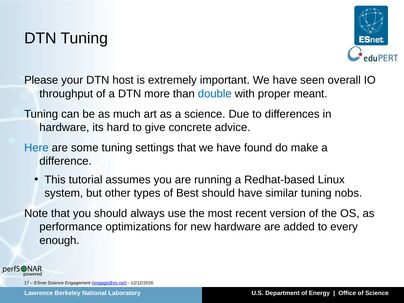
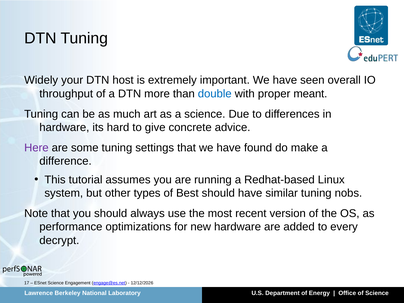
Please: Please -> Widely
Here colour: blue -> purple
enough: enough -> decrypt
